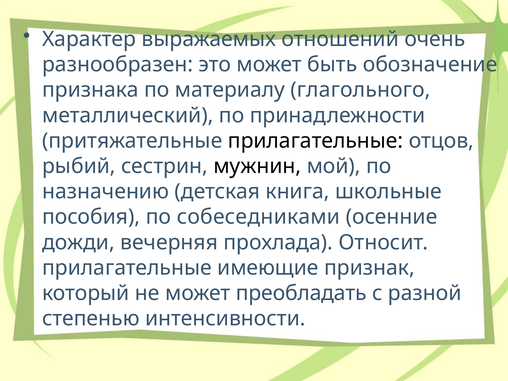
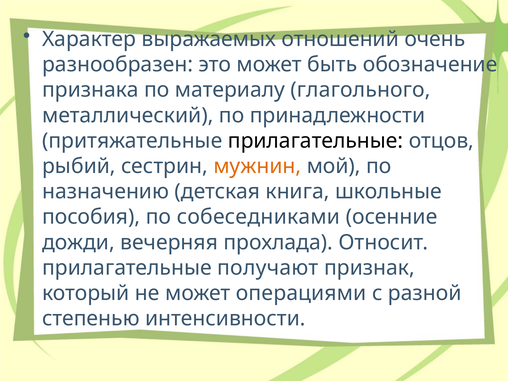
мужнин colour: black -> orange
имеющие: имеющие -> получают
преобладать: преобладать -> операциями
